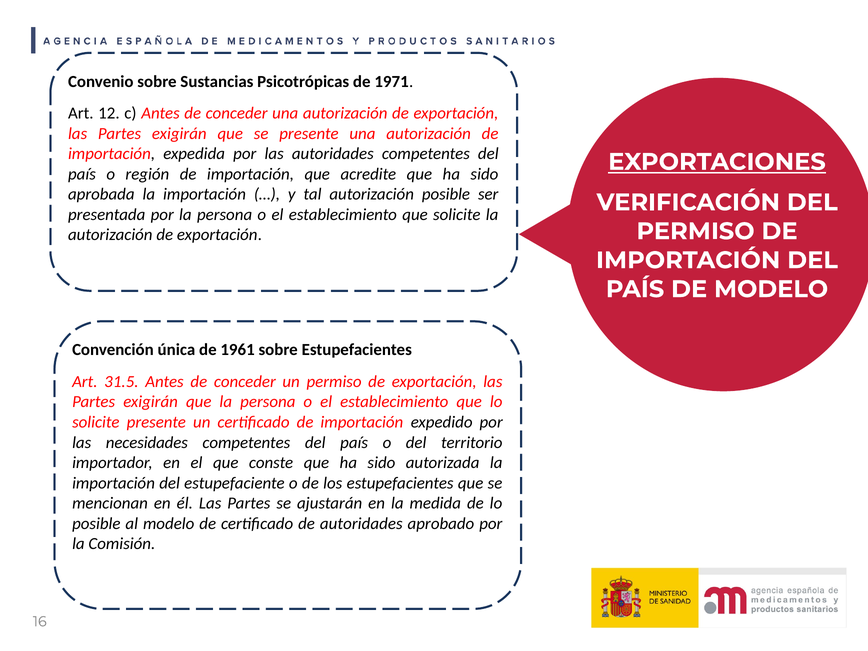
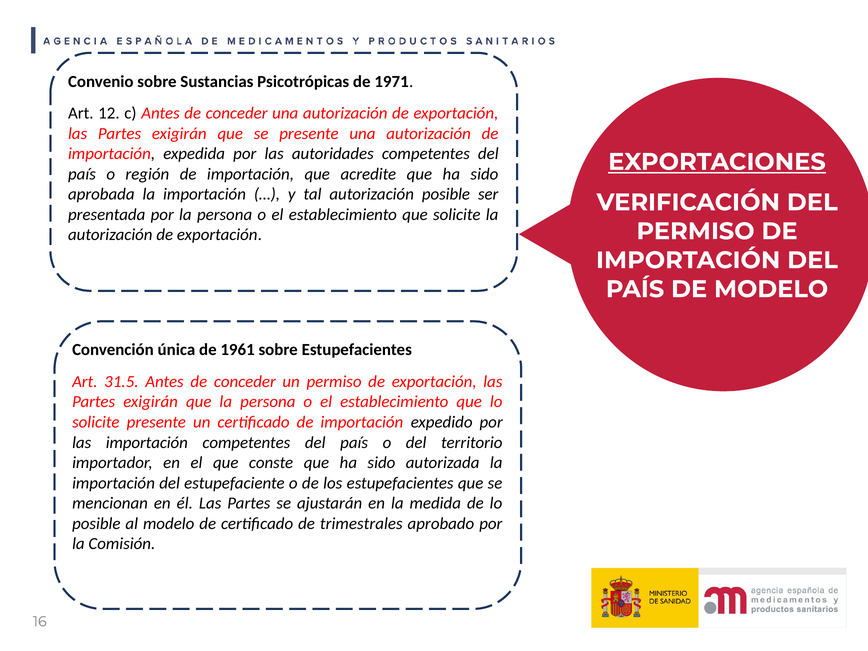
las necesidades: necesidades -> importación
de autoridades: autoridades -> trimestrales
